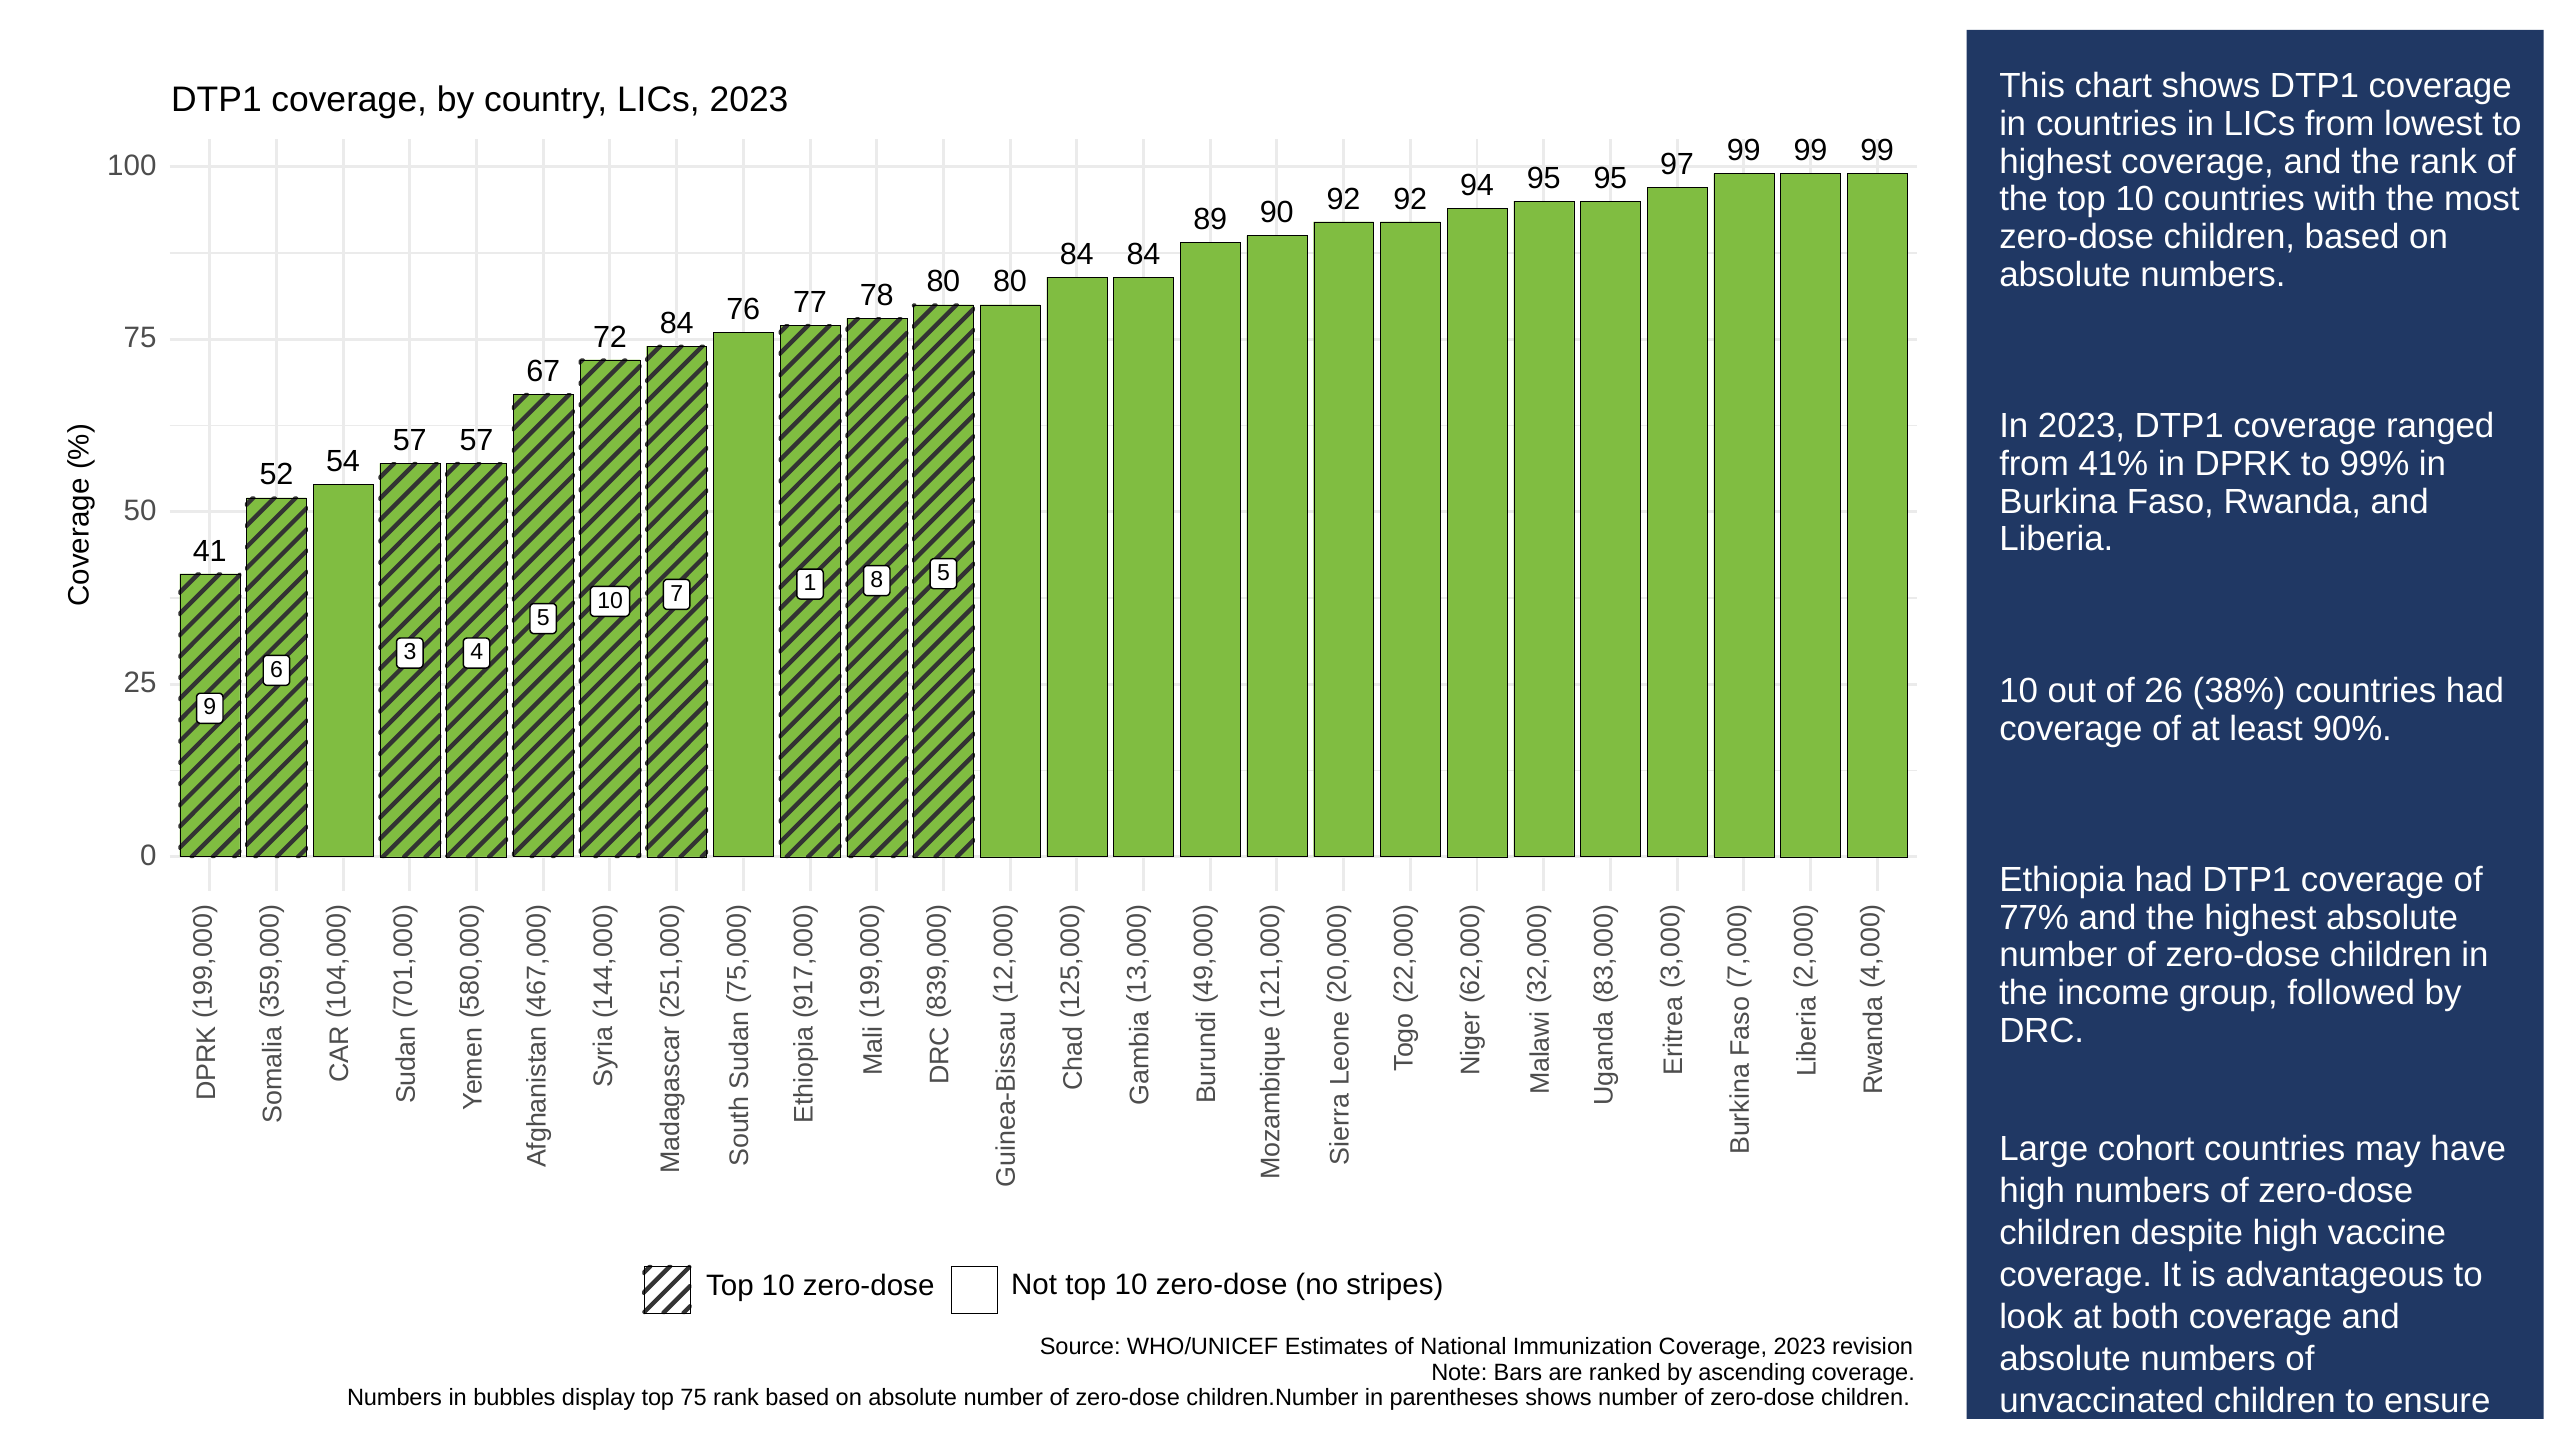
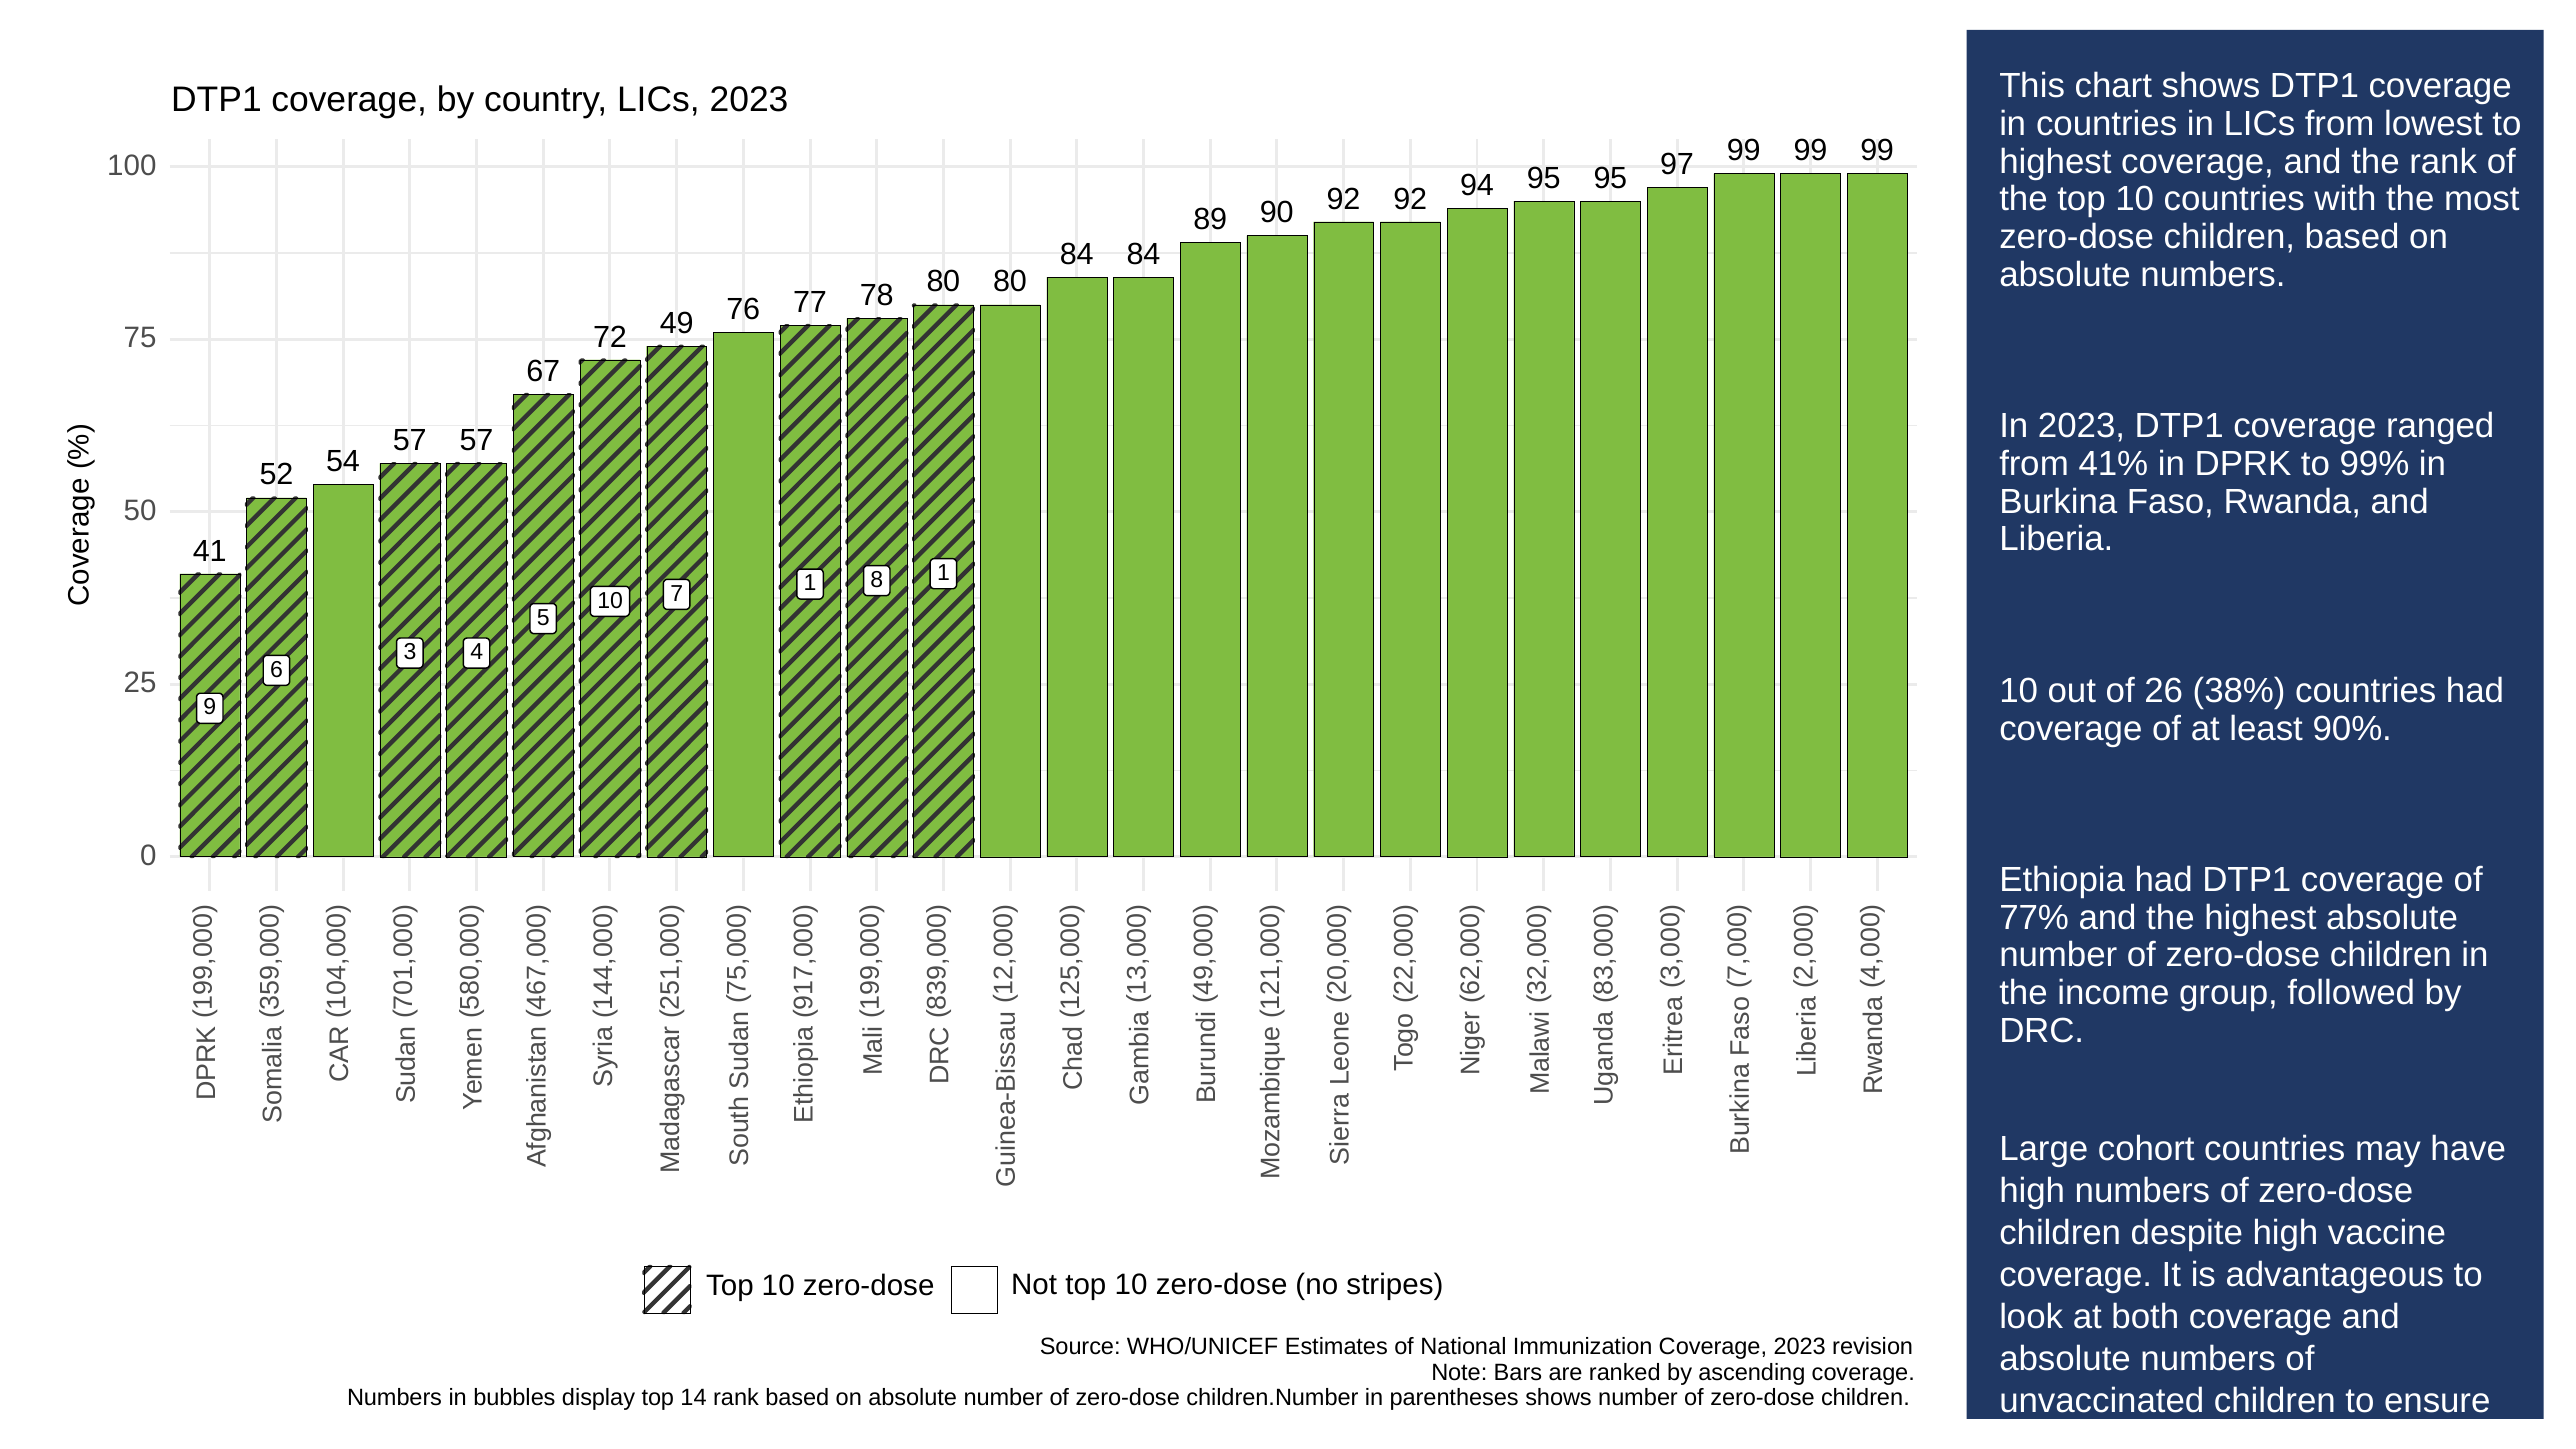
72 84: 84 -> 49
8 5: 5 -> 1
top 75: 75 -> 14
